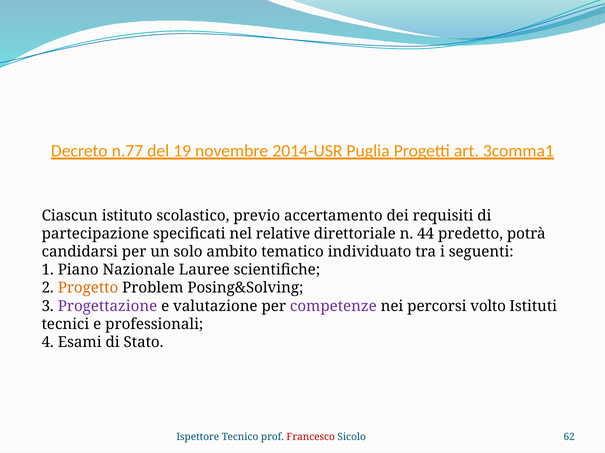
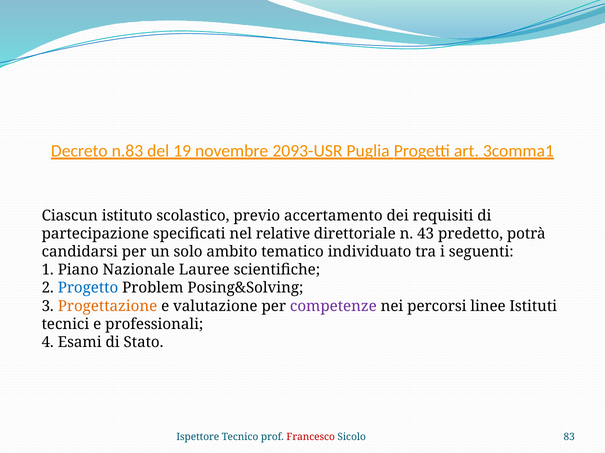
n.77: n.77 -> n.83
2014-USR: 2014-USR -> 2093-USR
44: 44 -> 43
Progetto colour: orange -> blue
Progettazione colour: purple -> orange
volto: volto -> linee
62: 62 -> 83
